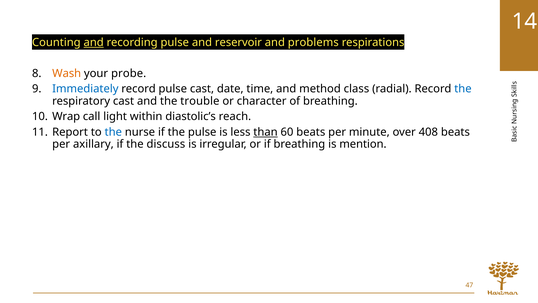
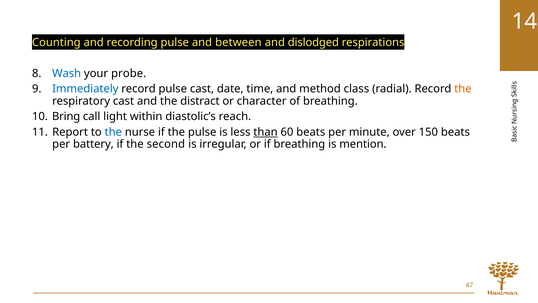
and at (94, 42) underline: present -> none
reservoir: reservoir -> between
problems: problems -> dislodged
Wash colour: orange -> blue
the at (463, 89) colour: blue -> orange
trouble: trouble -> distract
Wrap: Wrap -> Bring
408: 408 -> 150
axillary: axillary -> battery
discuss: discuss -> second
